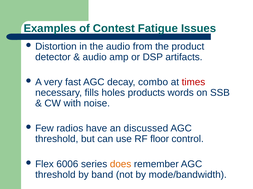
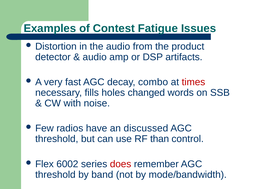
products: products -> changed
floor: floor -> than
6006: 6006 -> 6002
does colour: orange -> red
